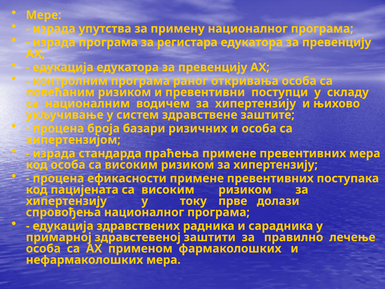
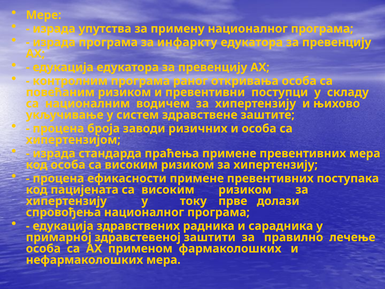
регистара: регистара -> инфаркту
базари: базари -> заводи
